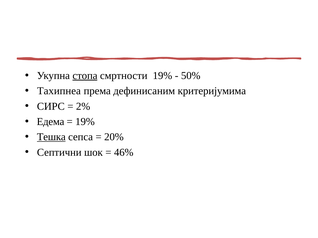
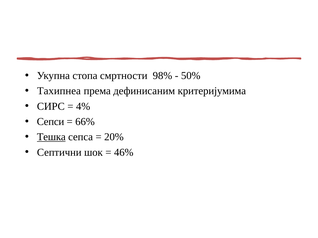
стопа underline: present -> none
смртности 19%: 19% -> 98%
2%: 2% -> 4%
Едема: Едема -> Сепси
19% at (85, 122): 19% -> 66%
